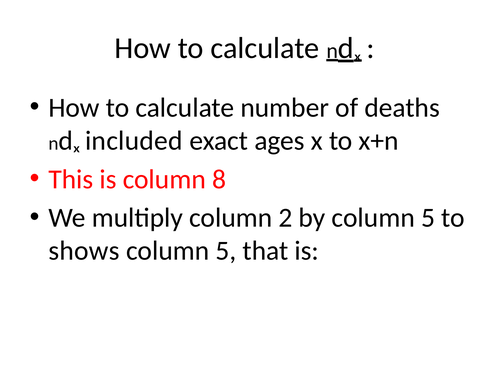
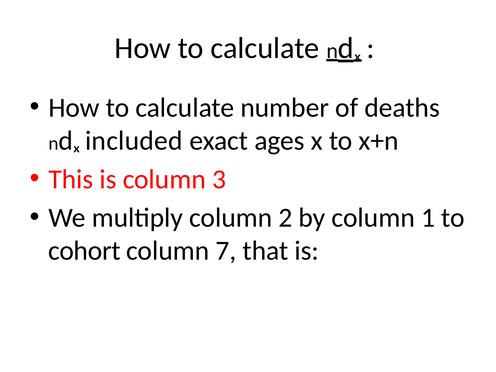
8: 8 -> 3
by column 5: 5 -> 1
shows: shows -> cohort
5 at (226, 251): 5 -> 7
